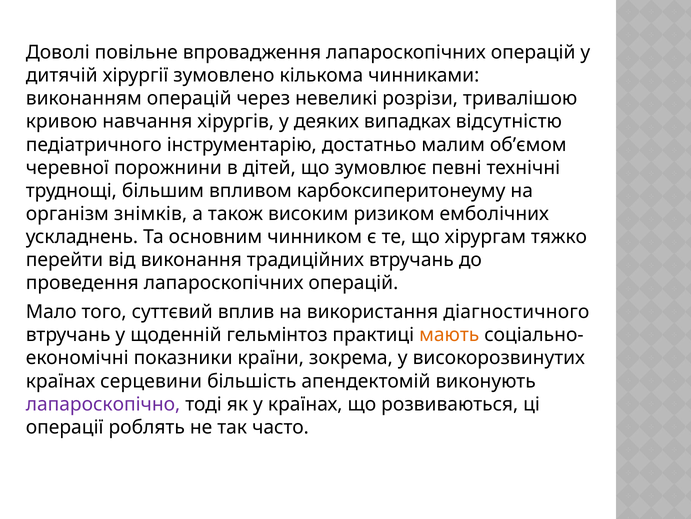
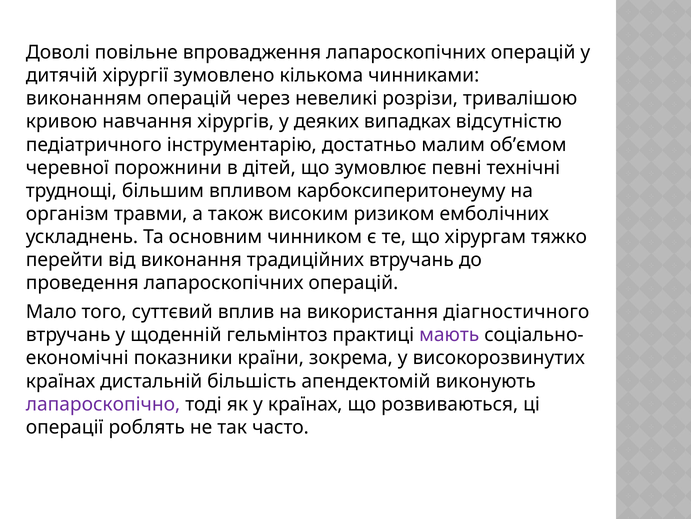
знімків: знімків -> травми
мають colour: orange -> purple
серцевини: серцевини -> дистальній
